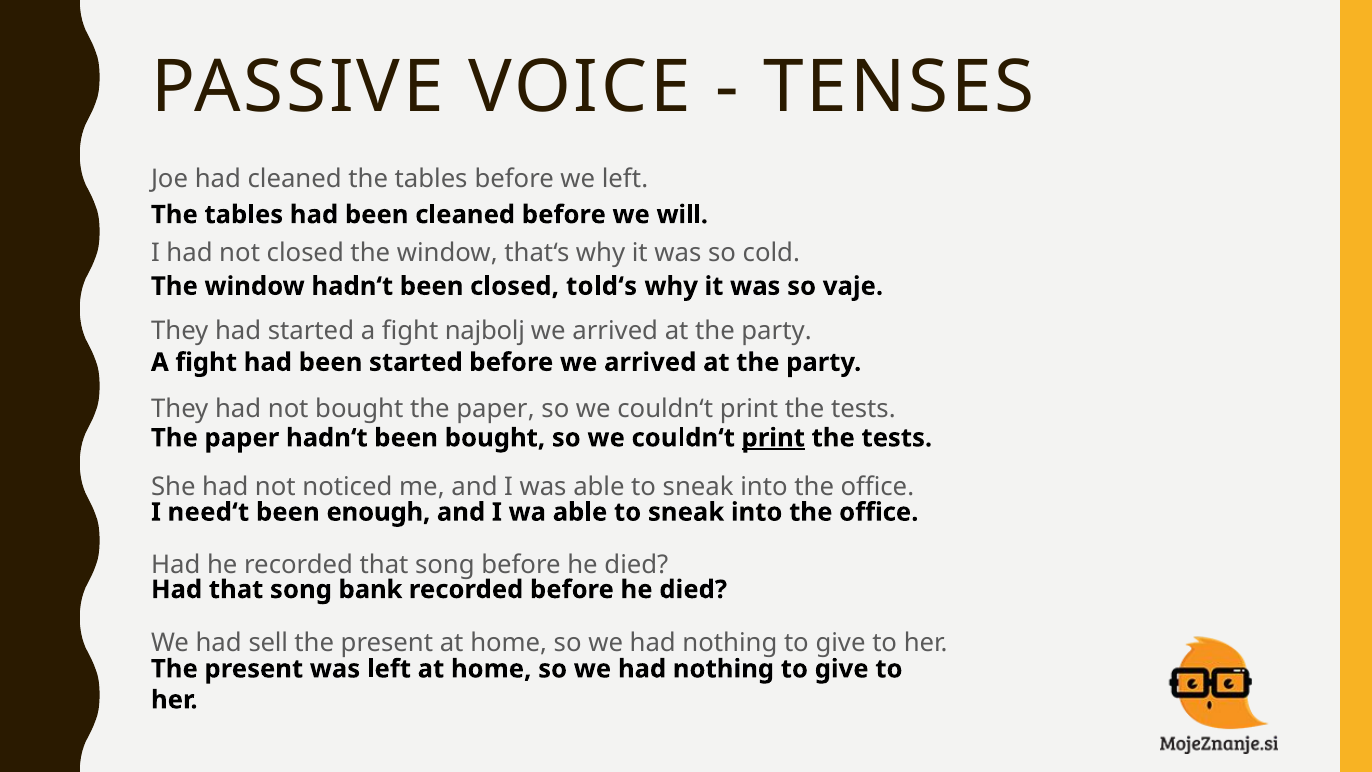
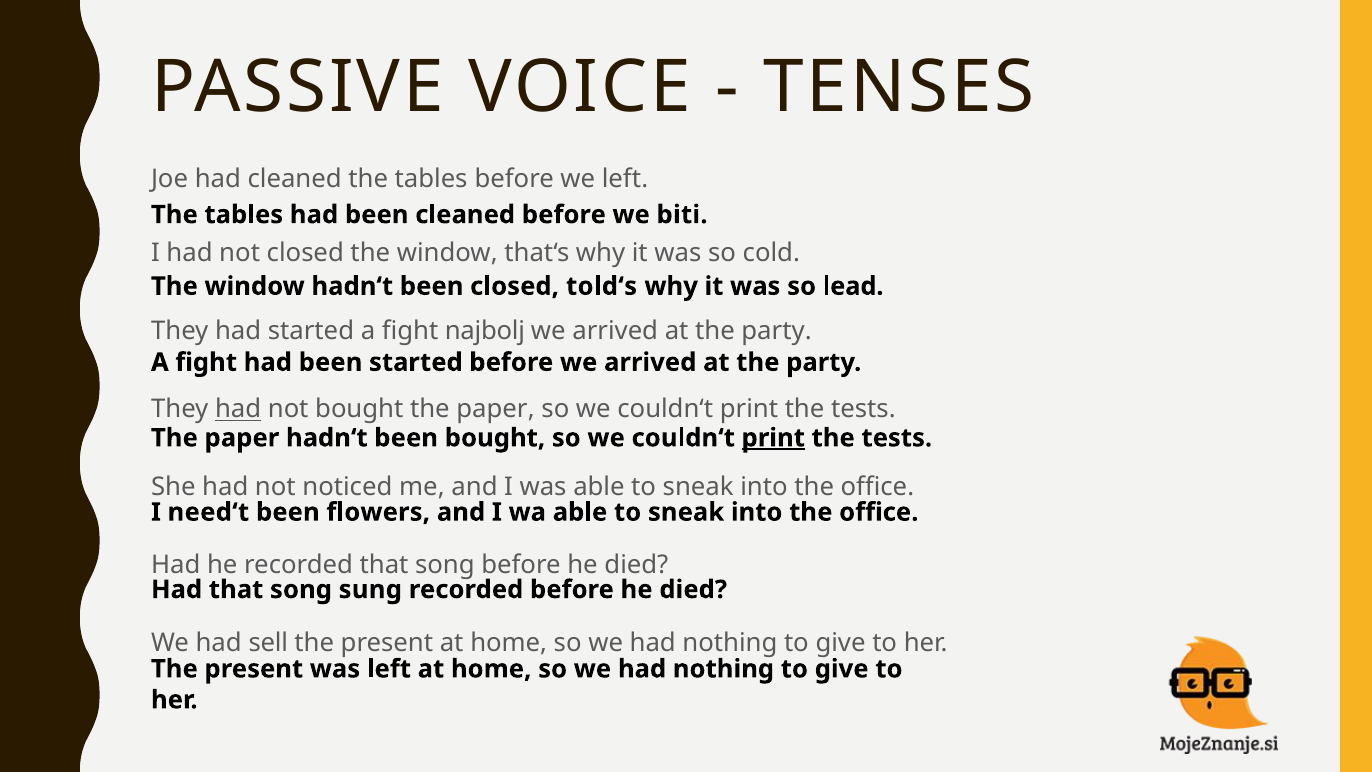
will: will -> biti
vaje: vaje -> lead
had at (238, 409) underline: none -> present
enough: enough -> flowers
bank: bank -> sung
